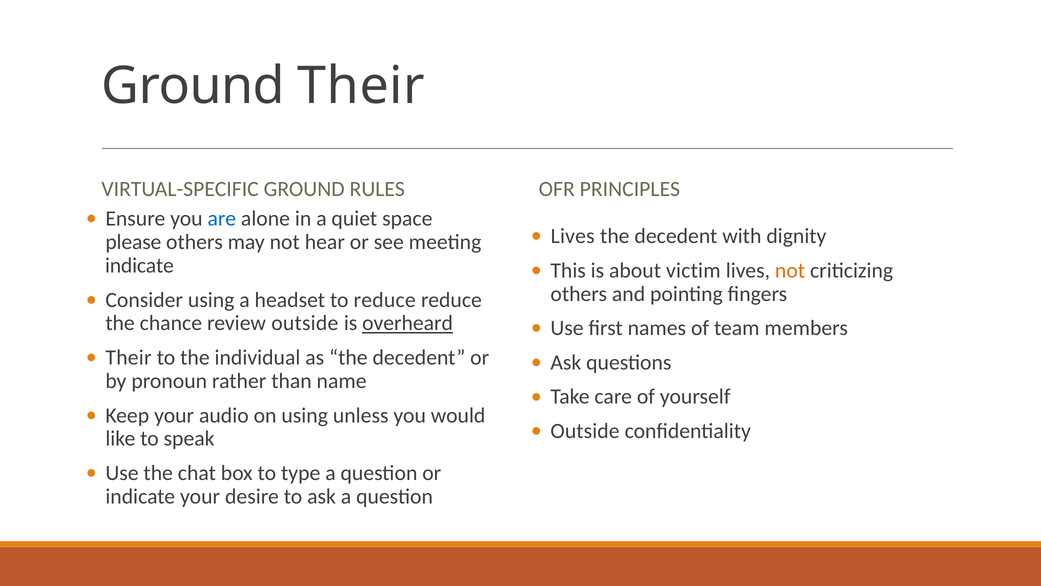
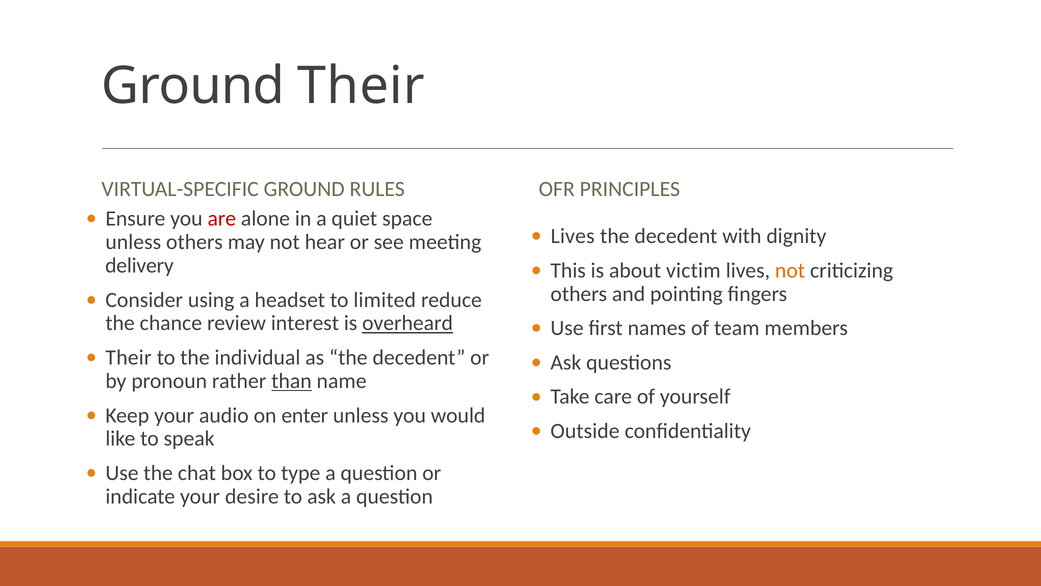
are colour: blue -> red
please at (133, 242): please -> unless
indicate at (139, 265): indicate -> delivery
to reduce: reduce -> limited
review outside: outside -> interest
than underline: none -> present
on using: using -> enter
